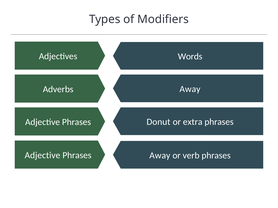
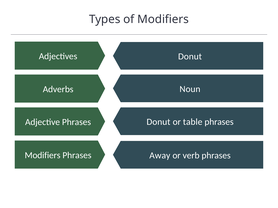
Adjectives Words: Words -> Donut
Adverbs Away: Away -> Noun
extra: extra -> table
Adjective at (42, 156): Adjective -> Modifiers
